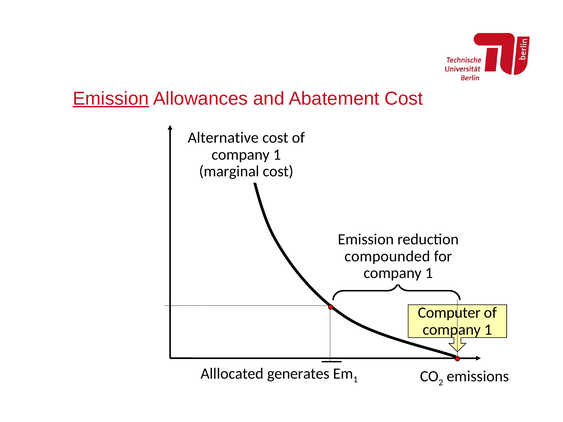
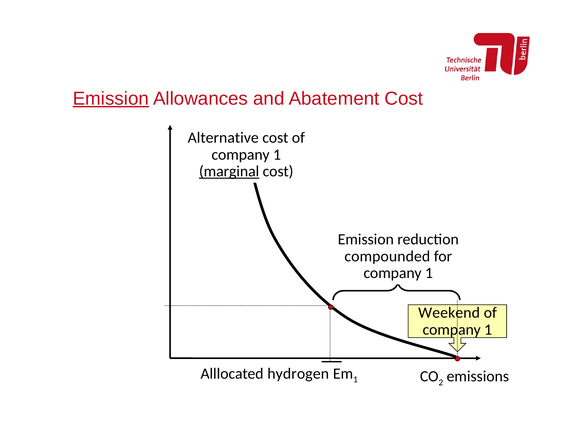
marginal underline: none -> present
Computer: Computer -> Weekend
generates: generates -> hydrogen
